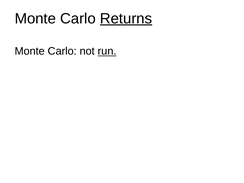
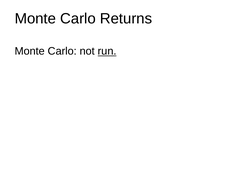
Returns underline: present -> none
